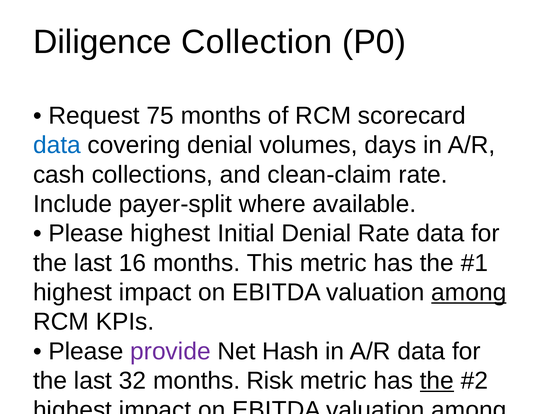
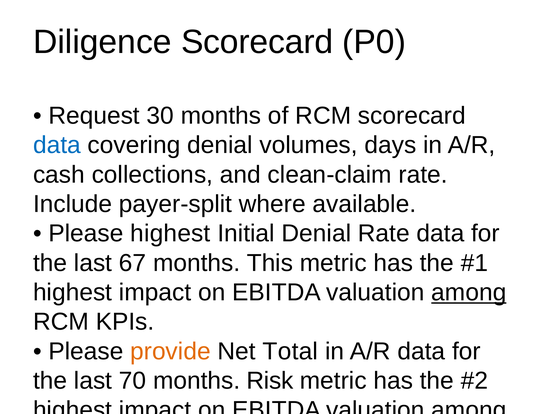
Diligence Collection: Collection -> Scorecard
75: 75 -> 30
16: 16 -> 67
provide at (170, 351) colour: purple -> orange
Hash: Hash -> Total
32: 32 -> 70
the at (437, 381) underline: present -> none
